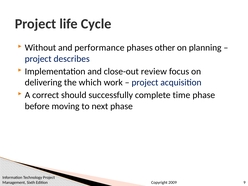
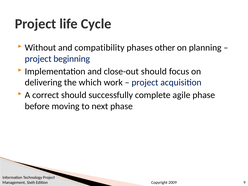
performance: performance -> compatibility
describes: describes -> beginning
close-out review: review -> should
time: time -> agile
